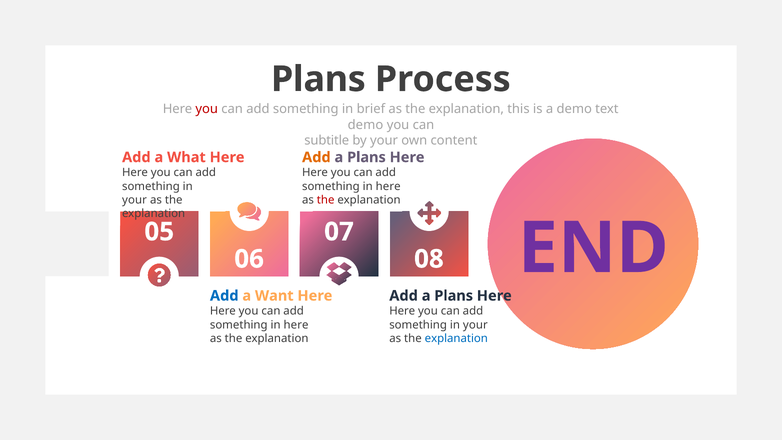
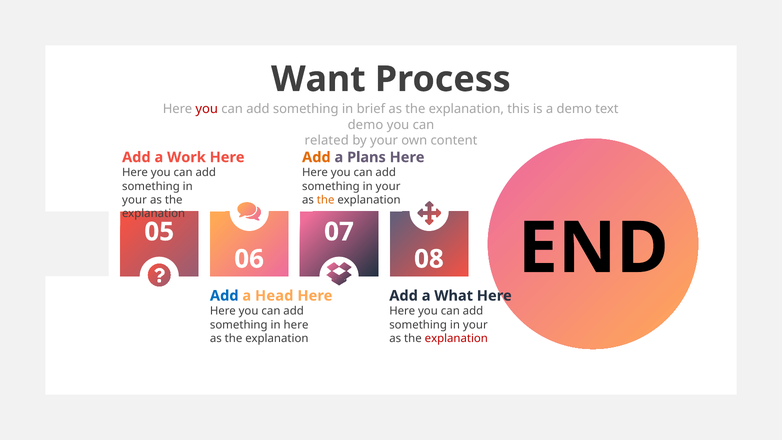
Plans at (318, 79): Plans -> Want
subtitle: subtitle -> related
What: What -> Work
here at (388, 186): here -> your
the at (326, 200) colour: red -> orange
END colour: purple -> black
Want: Want -> Head
Plans at (454, 296): Plans -> What
explanation at (456, 338) colour: blue -> red
